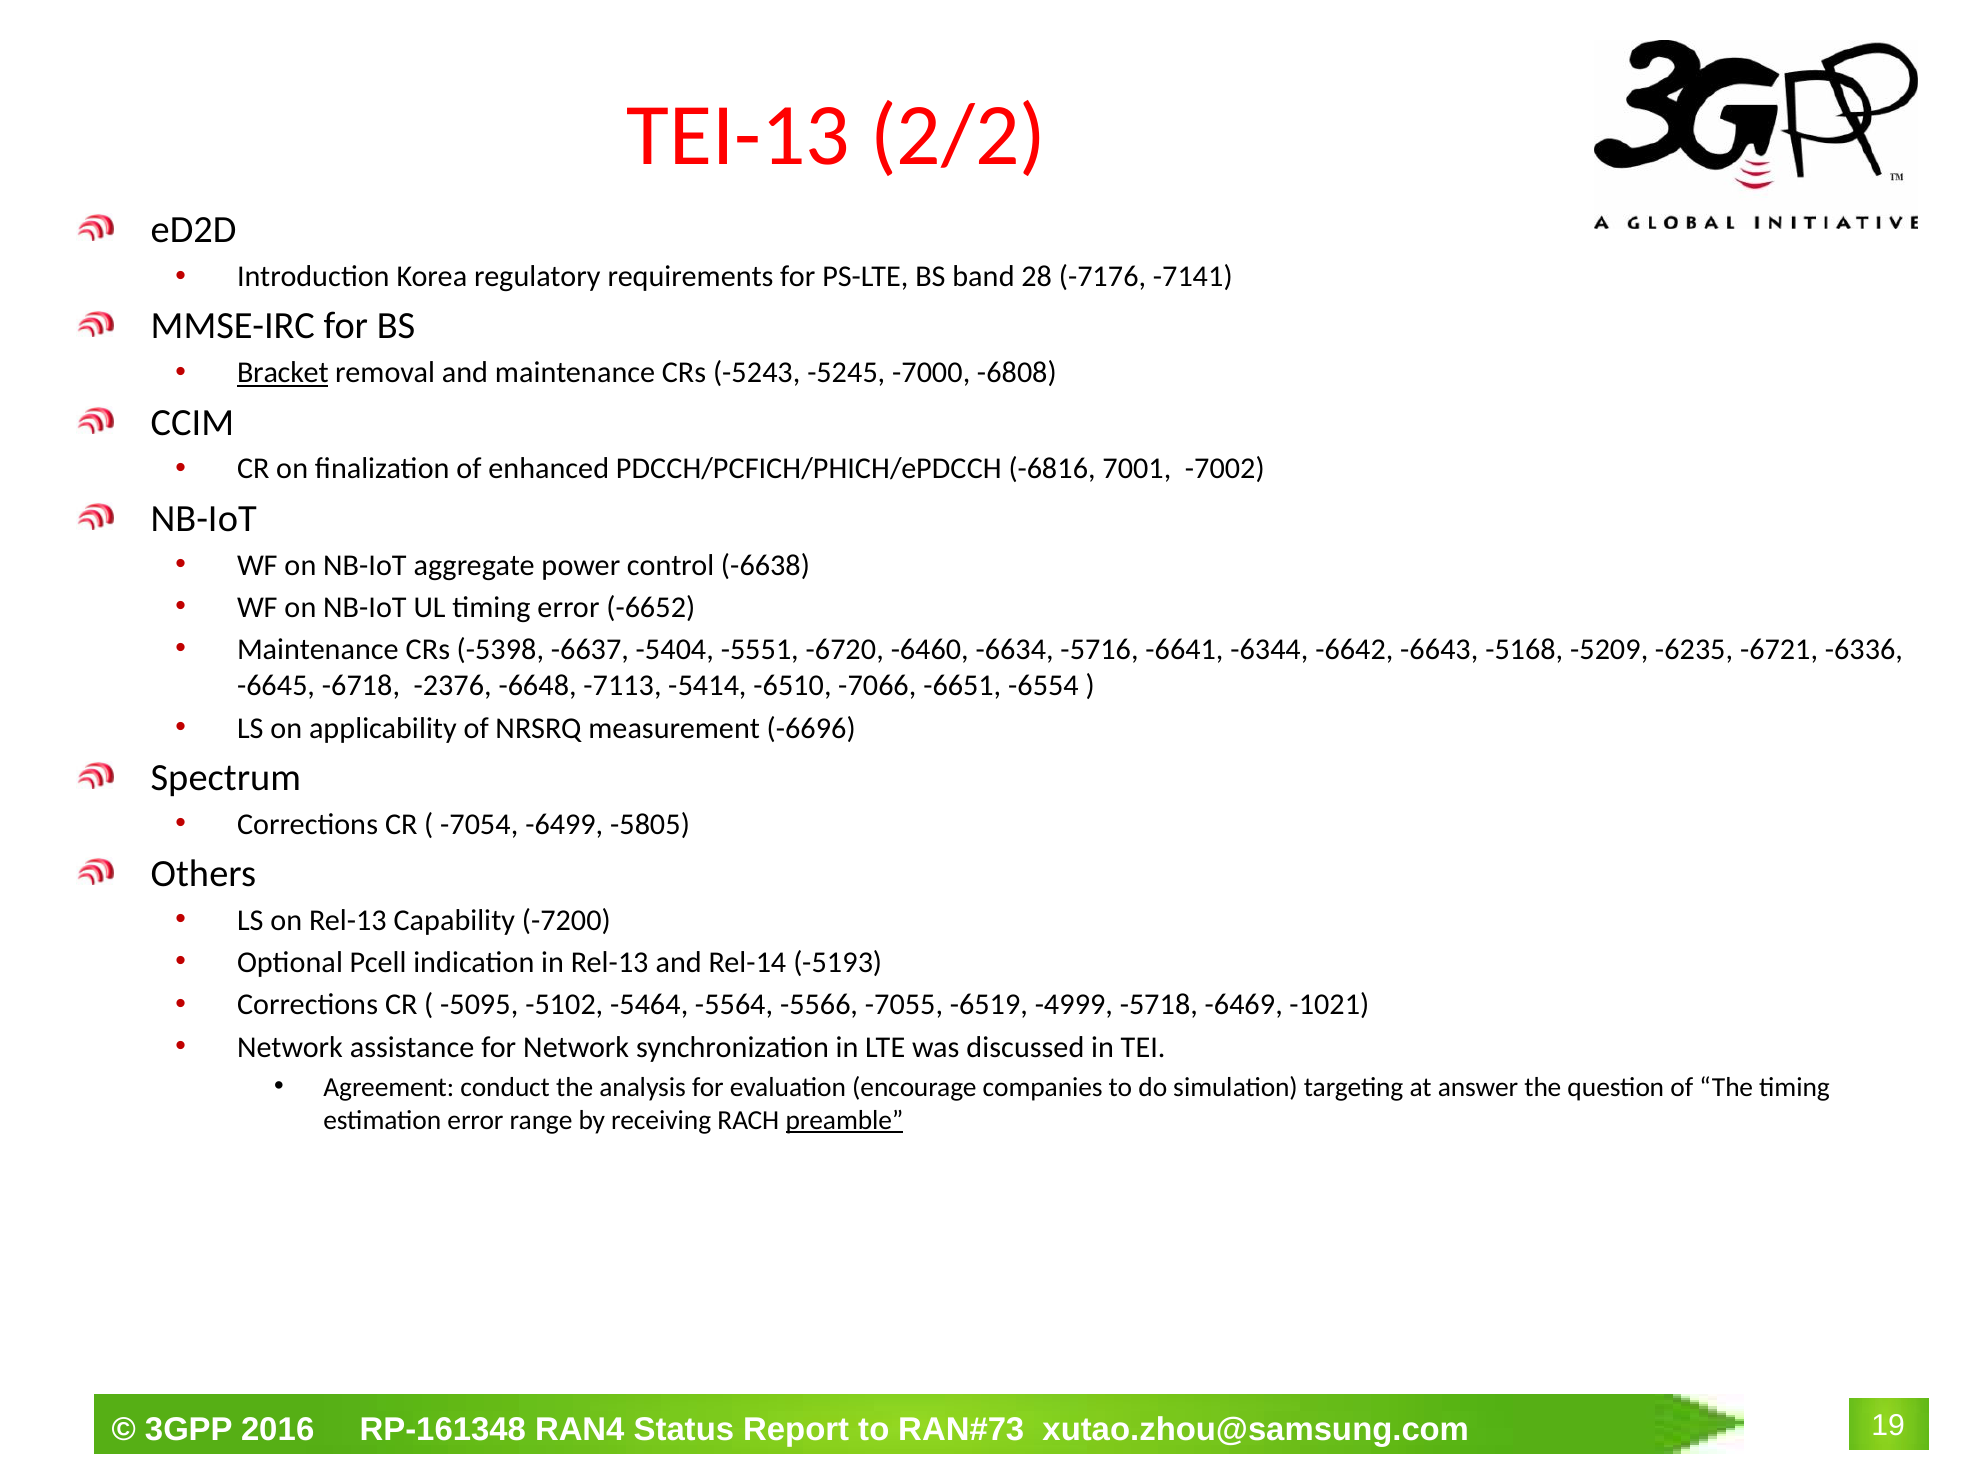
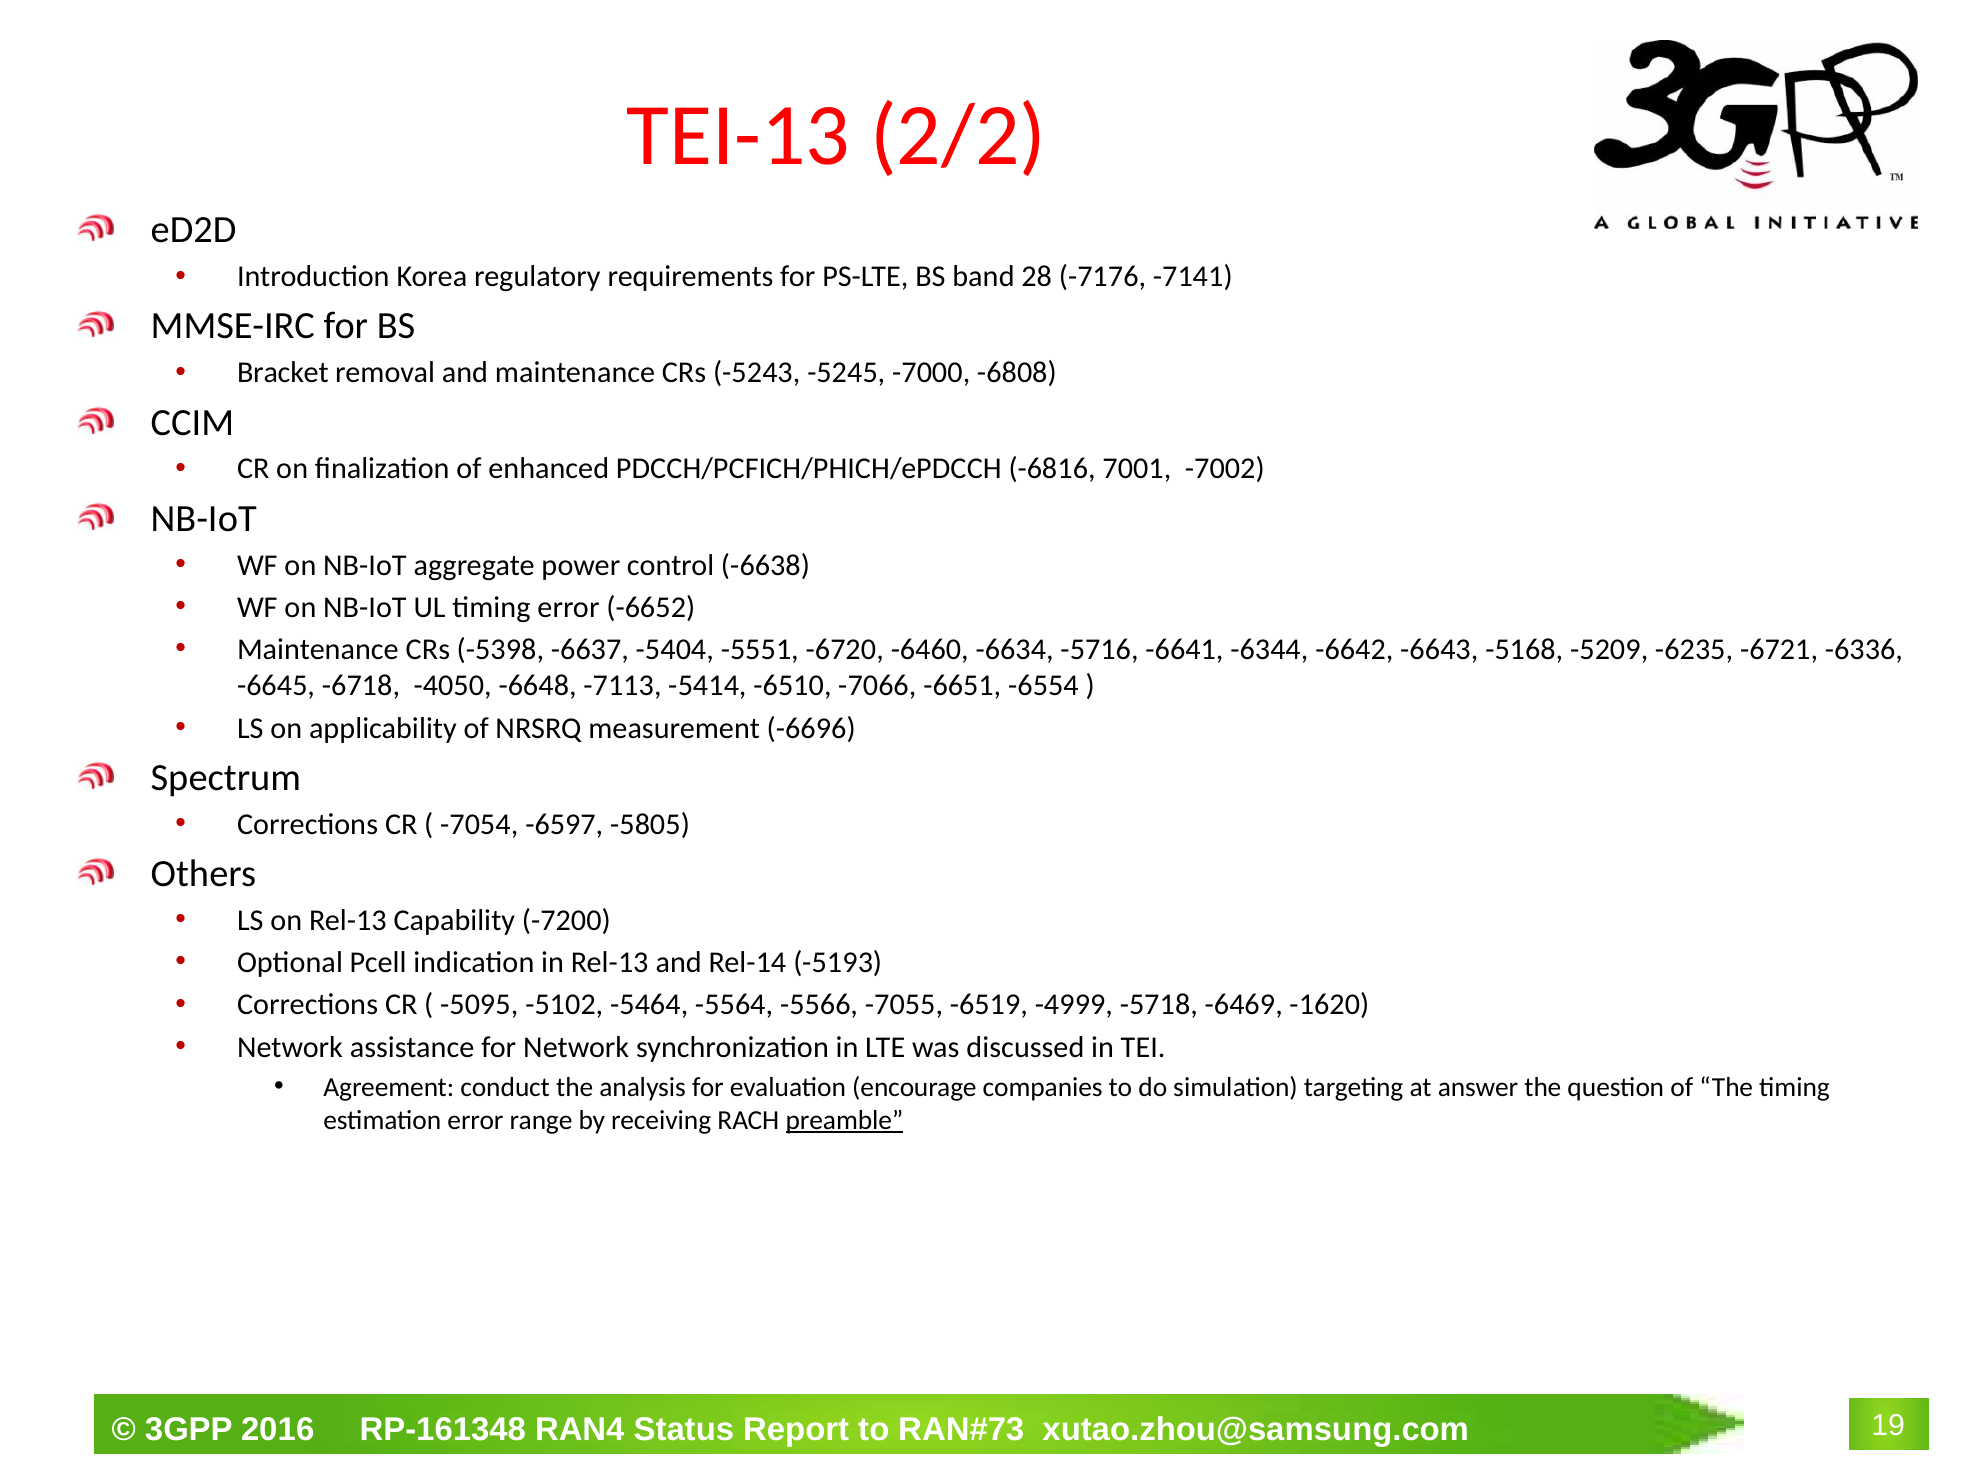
Bracket underline: present -> none
-2376: -2376 -> -4050
-6499: -6499 -> -6597
-1021: -1021 -> -1620
